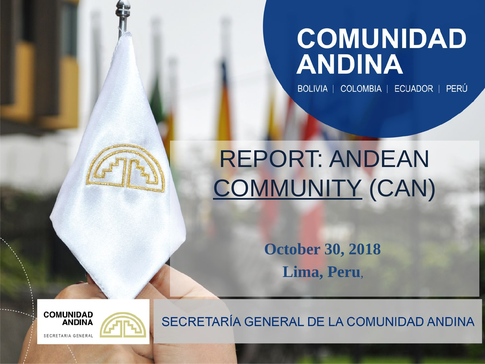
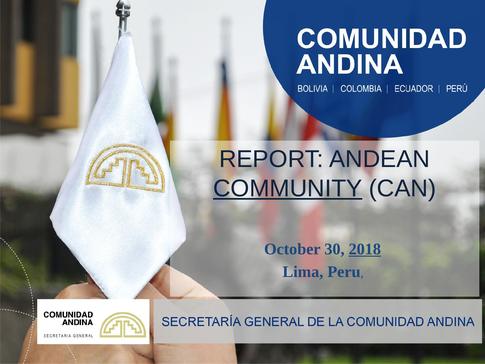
2018 underline: none -> present
